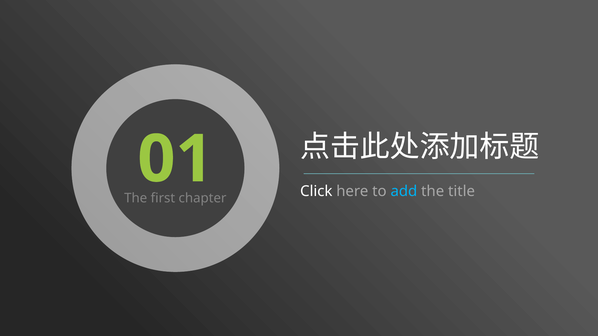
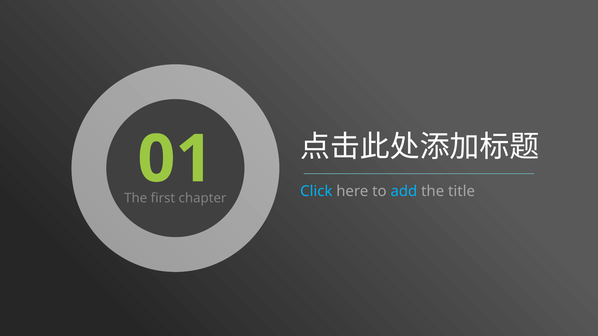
Click colour: white -> light blue
